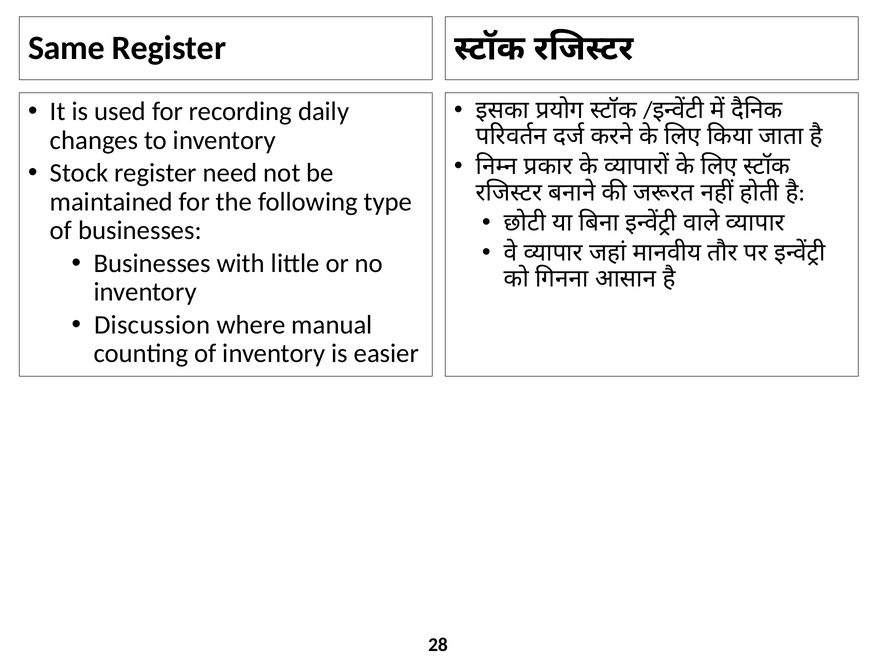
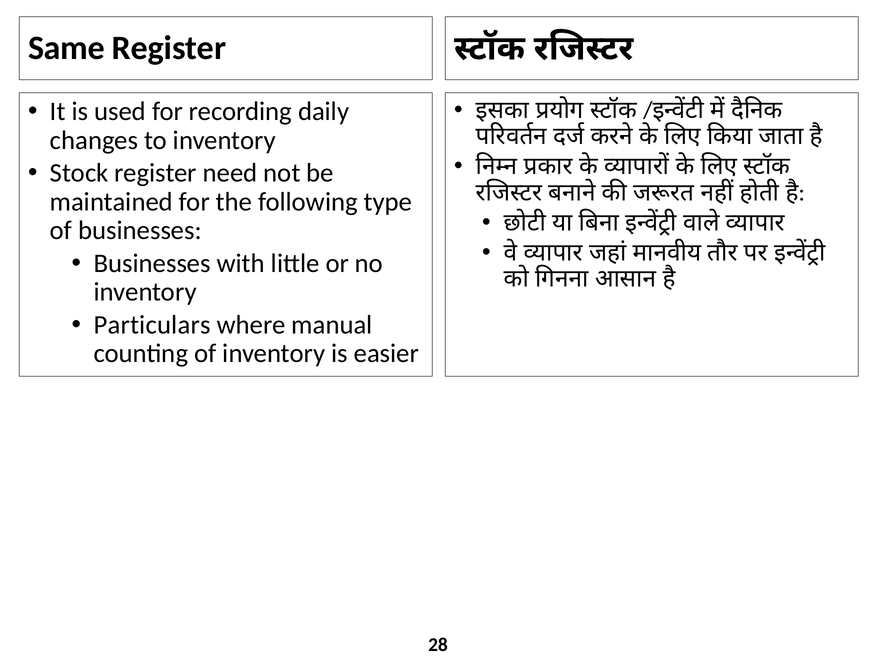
Discussion: Discussion -> Particulars
